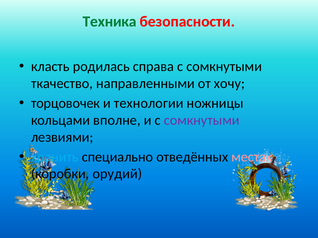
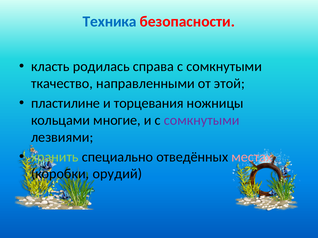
Техника colour: green -> blue
хочу: хочу -> этой
торцовочек: торцовочек -> пластилине
технологии: технологии -> торцевания
вполне: вполне -> многие
хранить colour: light blue -> light green
